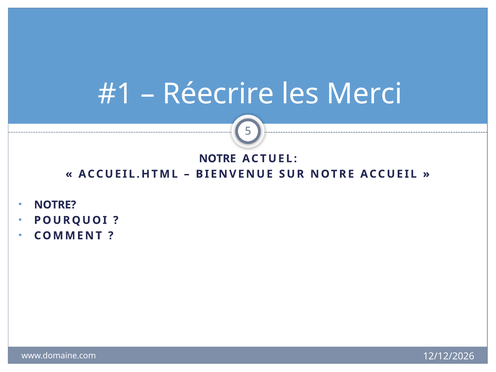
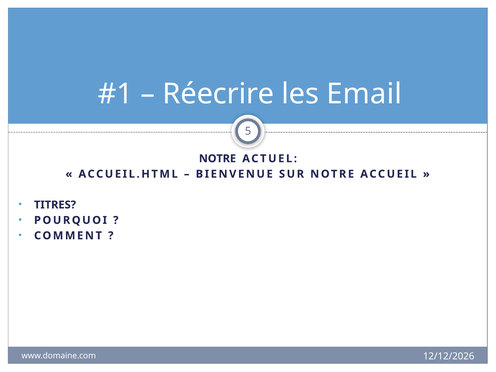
Merci: Merci -> Email
NOTRE at (55, 205): NOTRE -> TITRES
